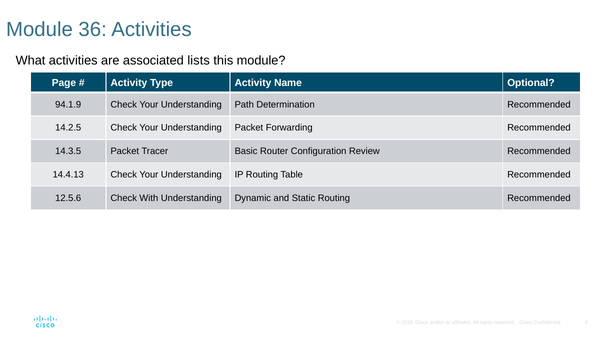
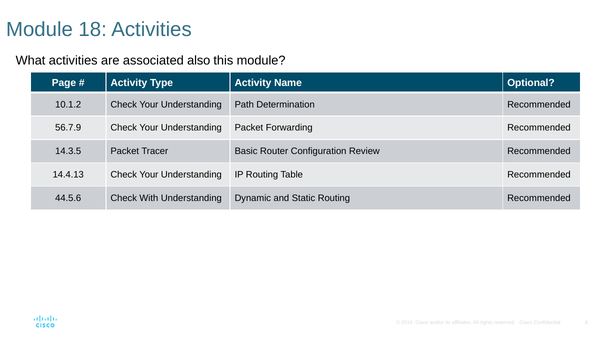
36: 36 -> 18
lists: lists -> also
94.1.9: 94.1.9 -> 10.1.2
14.2.5: 14.2.5 -> 56.7.9
12.5.6: 12.5.6 -> 44.5.6
